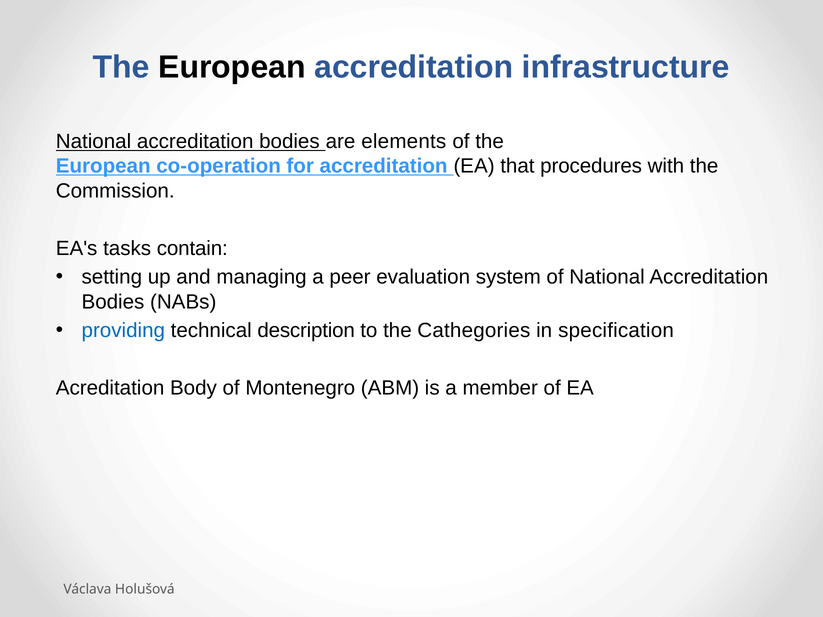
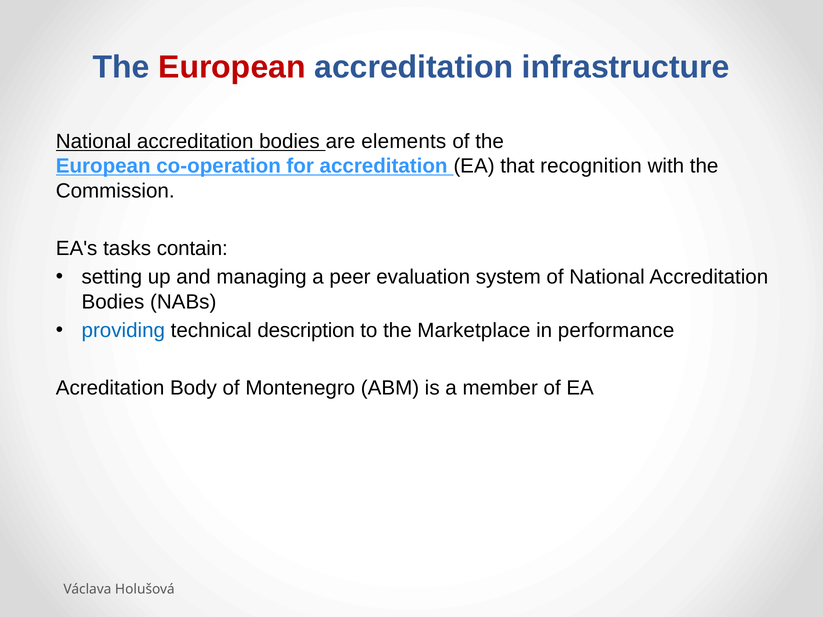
European at (232, 67) colour: black -> red
procedures: procedures -> recognition
Cathegories: Cathegories -> Marketplace
specification: specification -> performance
